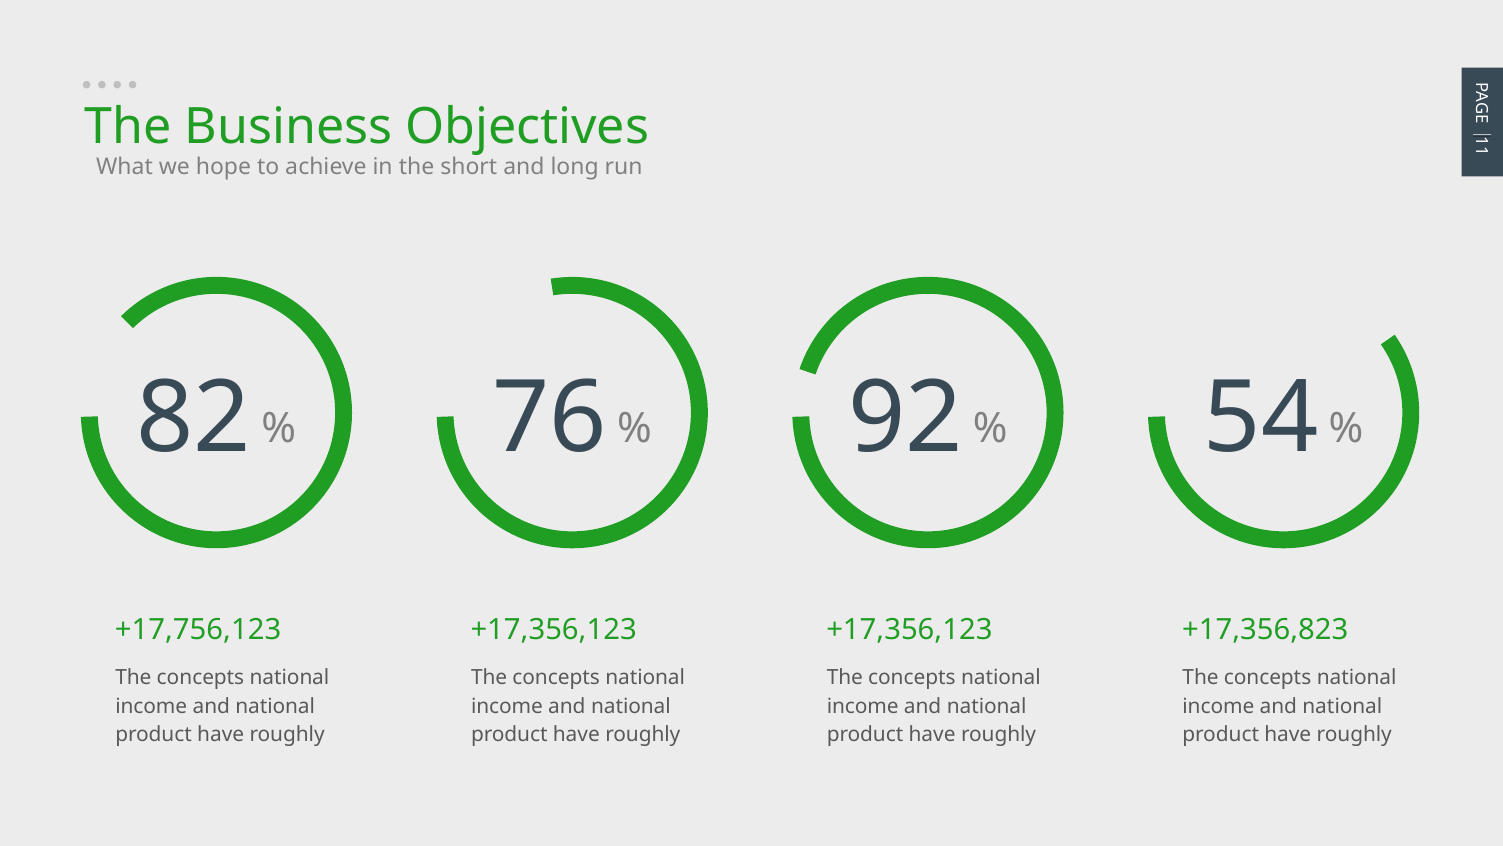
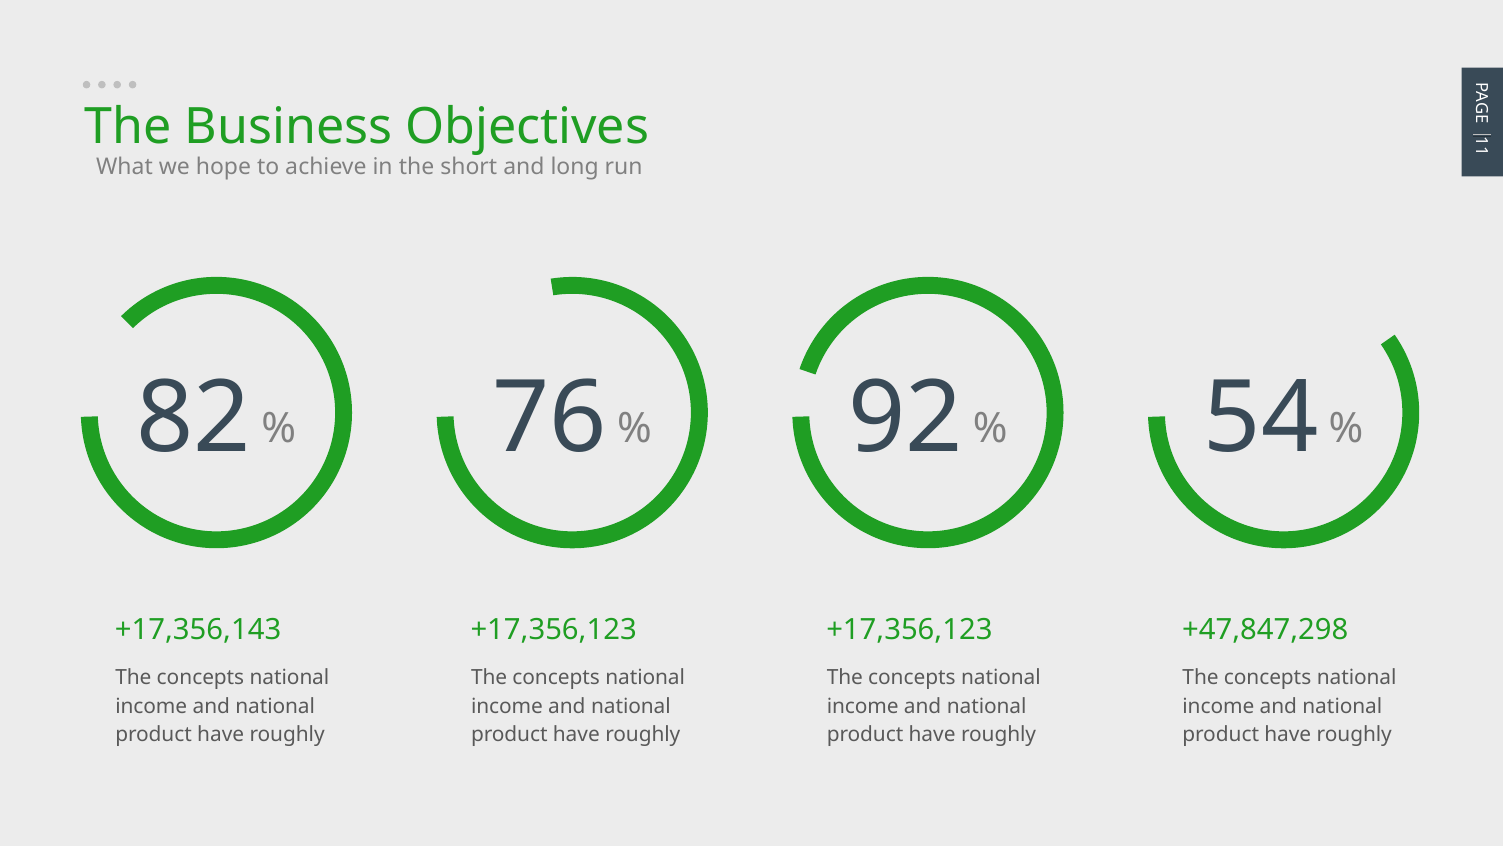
+17,756,123: +17,756,123 -> +17,356,143
+17,356,823: +17,356,823 -> +47,847,298
